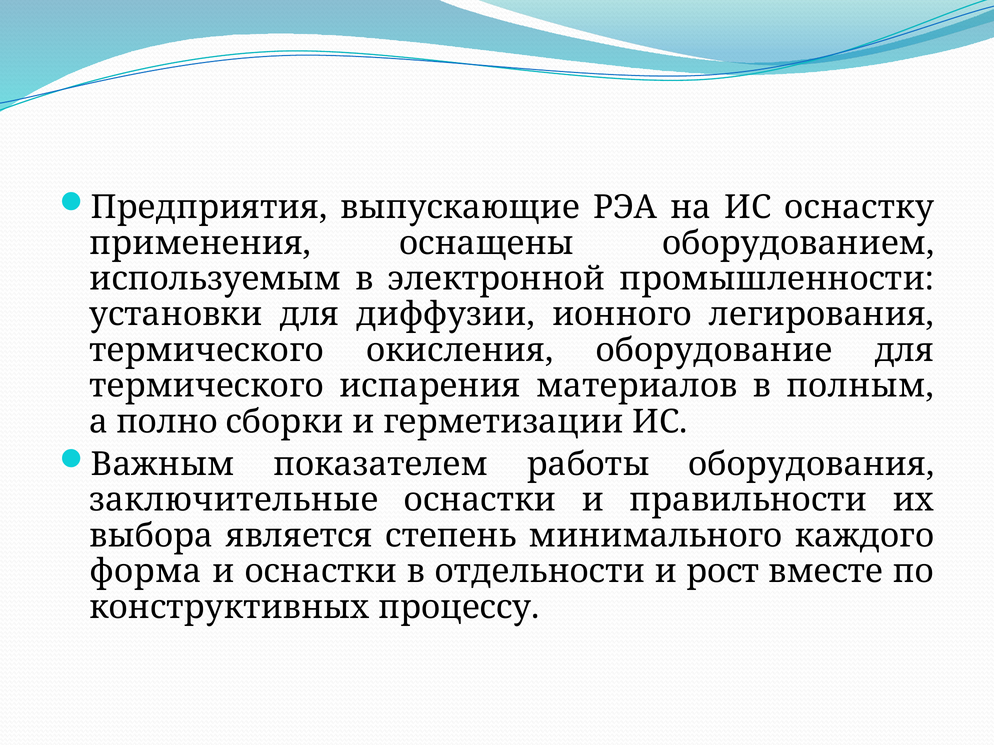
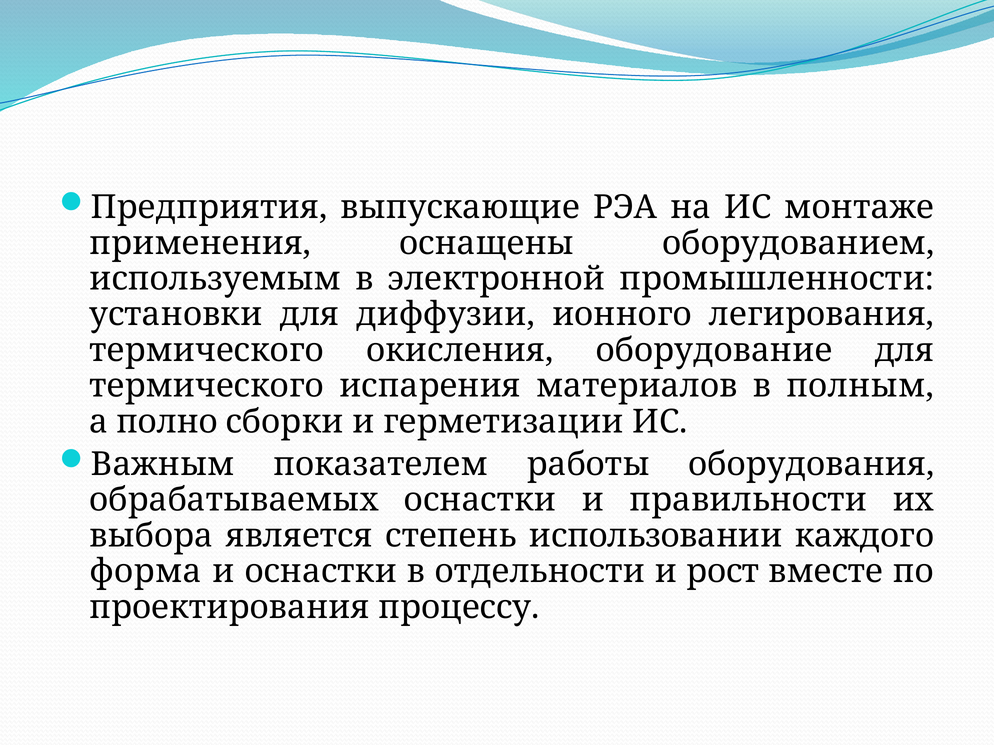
оснастку: оснастку -> монтаже
заключительные: заключительные -> обрабатываемых
минимального: минимального -> использовании
конструктивных: конструктивных -> проектирования
